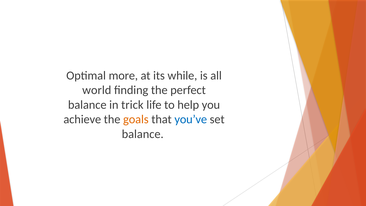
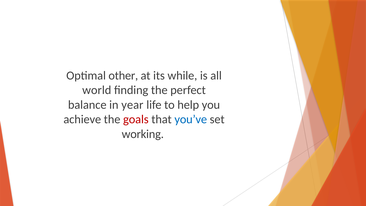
more: more -> other
trick: trick -> year
goals colour: orange -> red
balance at (143, 134): balance -> working
